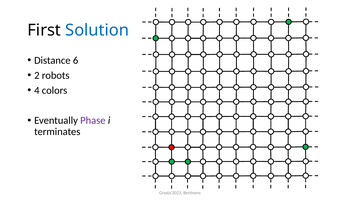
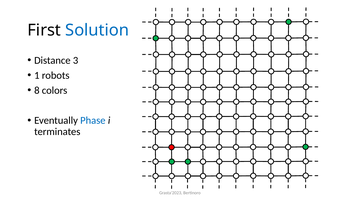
6: 6 -> 3
2: 2 -> 1
4: 4 -> 8
Phase colour: purple -> blue
